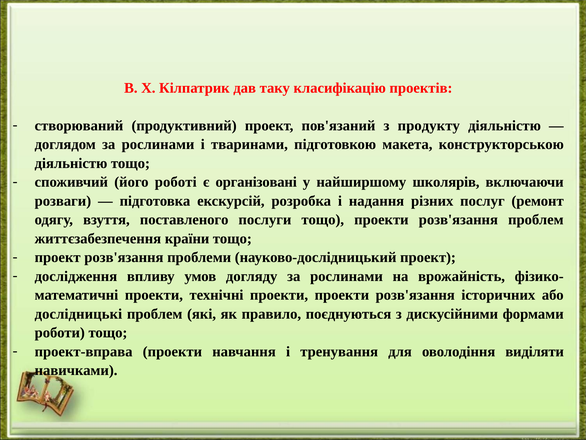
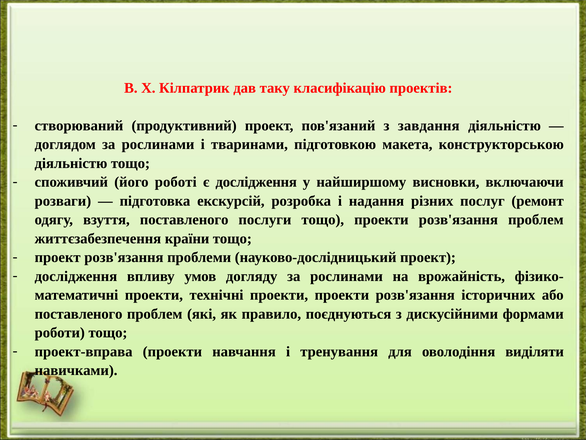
продукту: продукту -> завдання
є організовані: організовані -> дослідження
школярів: школярів -> висновки
дослідницькі at (78, 314): дослідницькі -> поставленого
